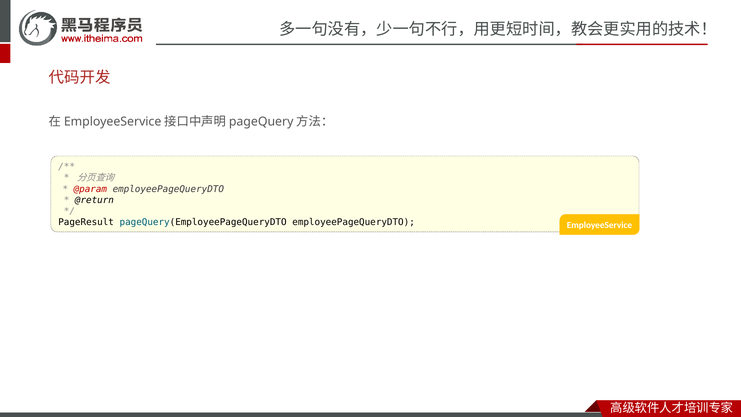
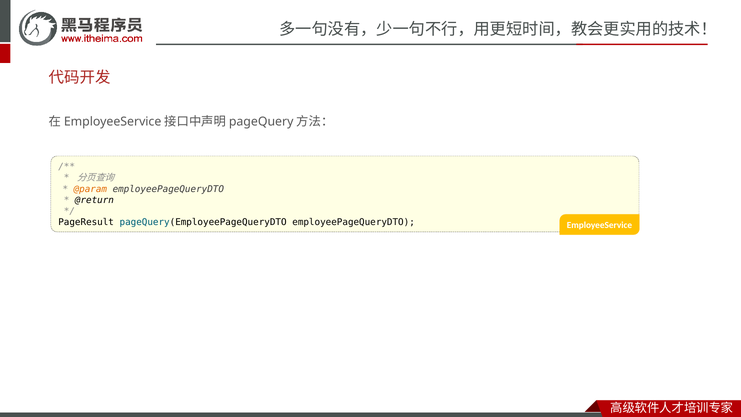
@param colour: red -> orange
